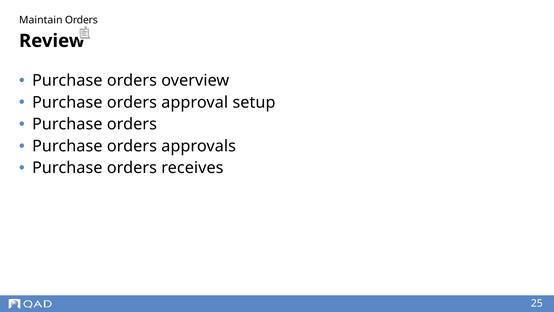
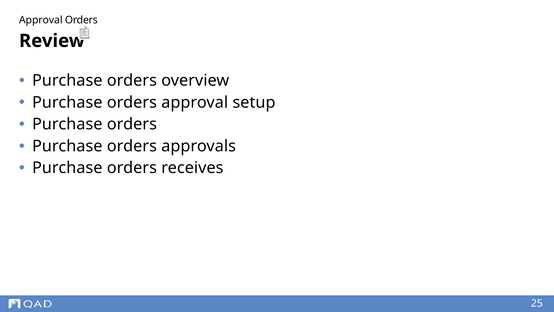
Maintain at (41, 20): Maintain -> Approval
